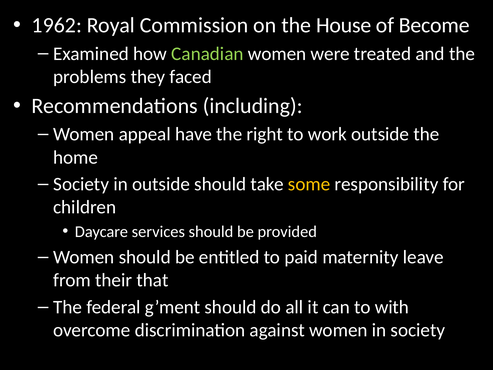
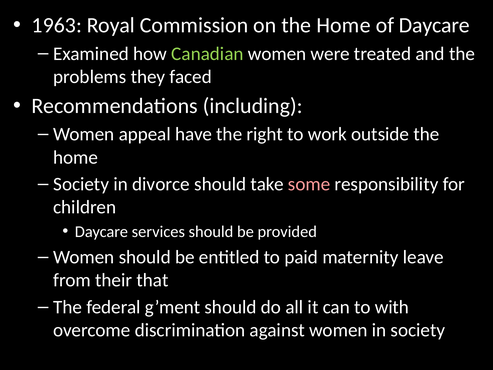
1962: 1962 -> 1963
on the House: House -> Home
of Become: Become -> Daycare
in outside: outside -> divorce
some colour: yellow -> pink
